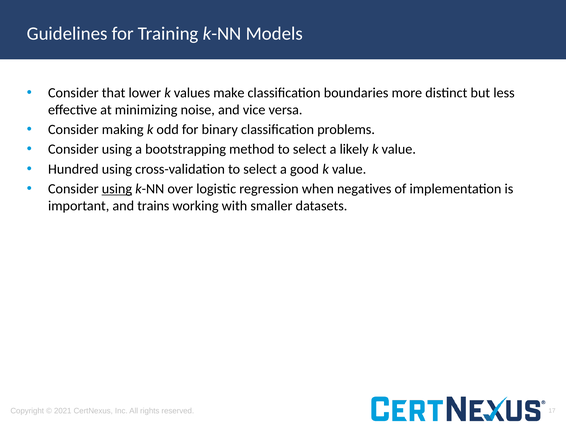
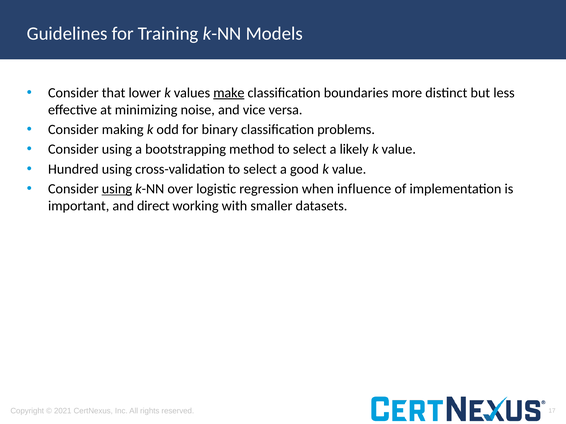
make underline: none -> present
negatives: negatives -> influence
trains: trains -> direct
